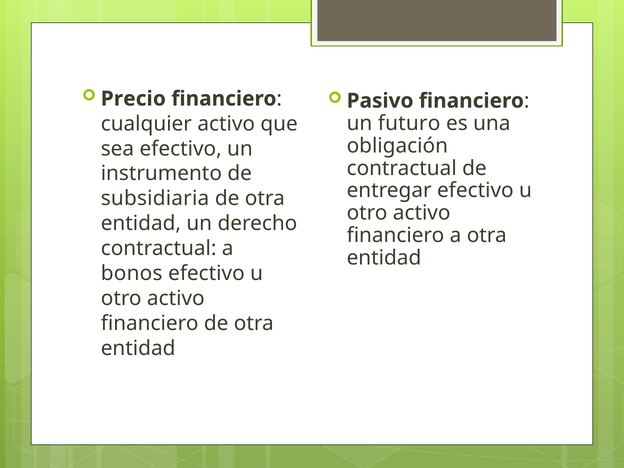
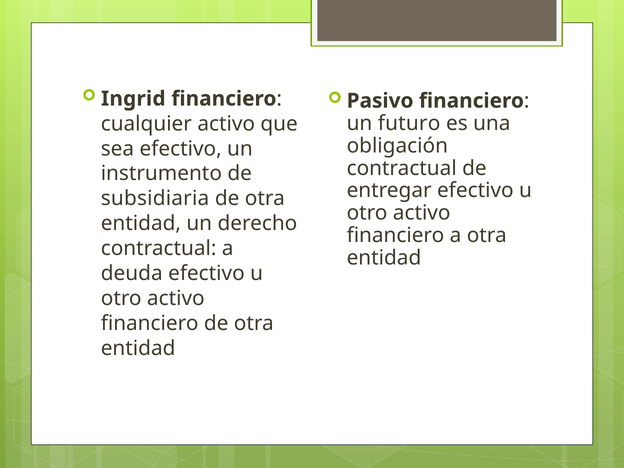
Precio: Precio -> Ingrid
bonos: bonos -> deuda
